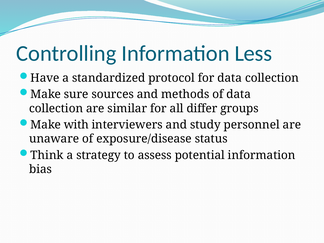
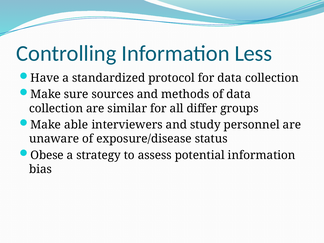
with: with -> able
Think: Think -> Obese
